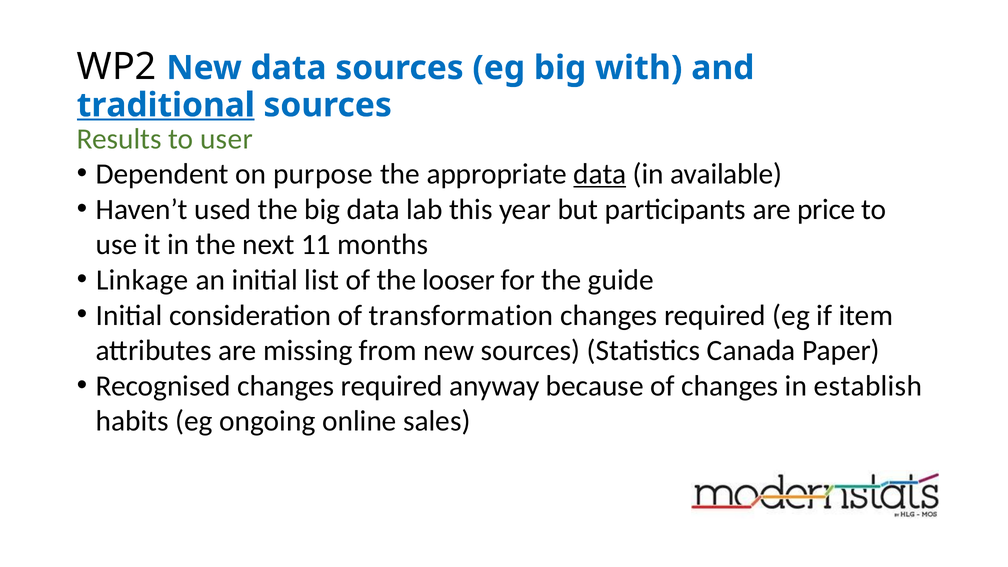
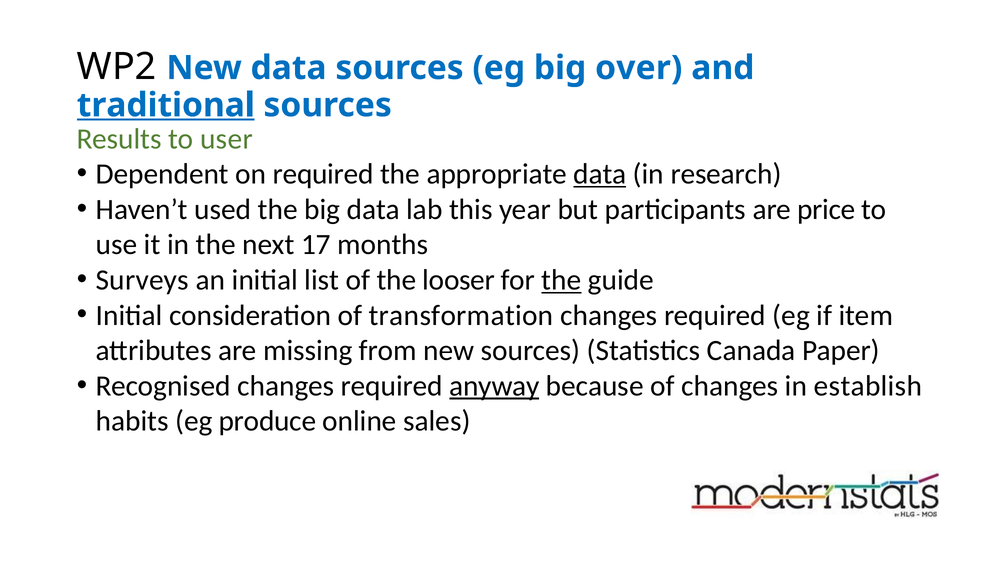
with: with -> over
on purpose: purpose -> required
available: available -> research
11: 11 -> 17
Linkage: Linkage -> Surveys
the at (561, 280) underline: none -> present
anyway underline: none -> present
ongoing: ongoing -> produce
